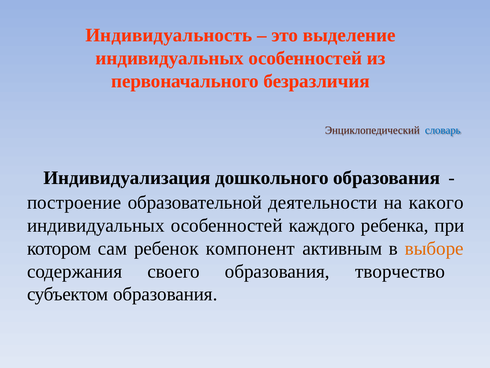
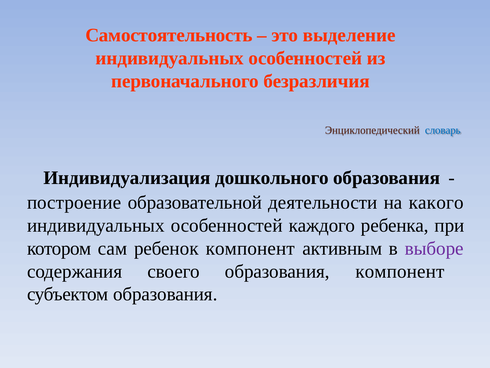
Индивидуальность: Индивидуальность -> Самостоятельность
выборе colour: orange -> purple
образования творчество: творчество -> компонент
